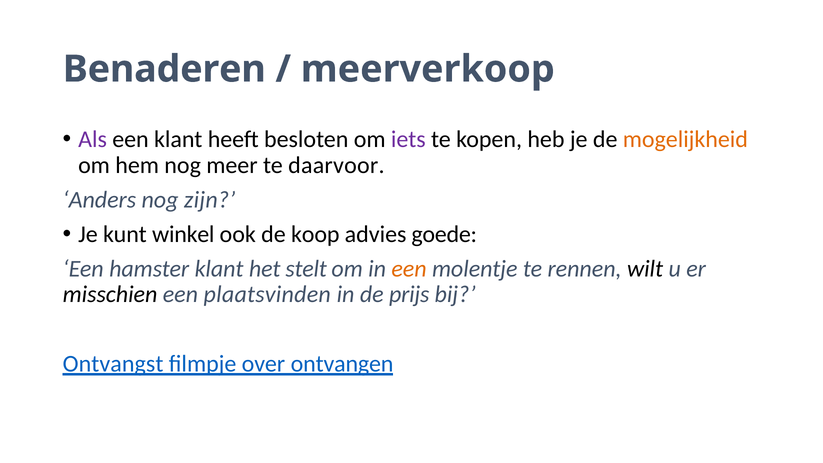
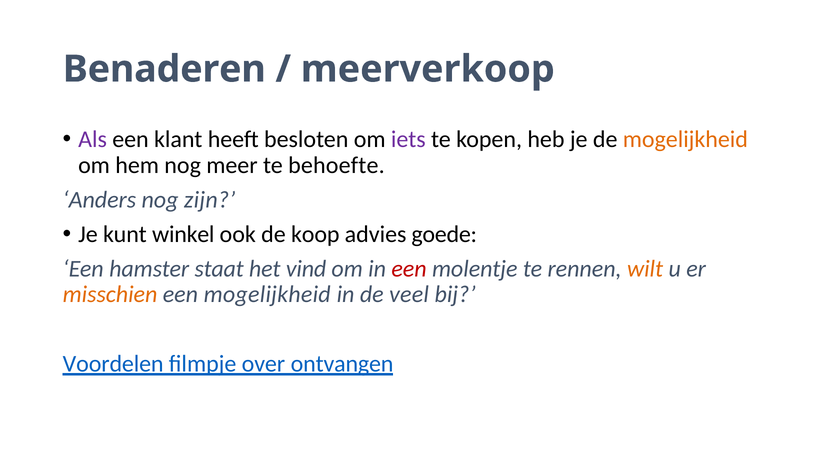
daarvoor: daarvoor -> behoefte
hamster klant: klant -> staat
stelt: stelt -> vind
een at (409, 269) colour: orange -> red
wilt colour: black -> orange
misschien colour: black -> orange
een plaatsvinden: plaatsvinden -> mogelijkheid
prijs: prijs -> veel
Ontvangst: Ontvangst -> Voordelen
